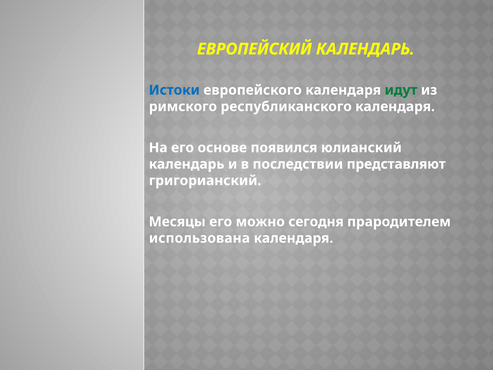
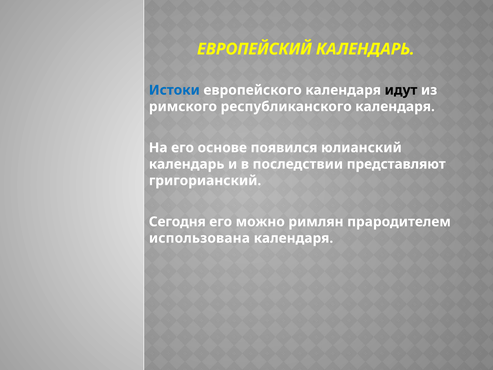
идут colour: green -> black
Месяцы: Месяцы -> Сегодня
сегодня: сегодня -> римлян
